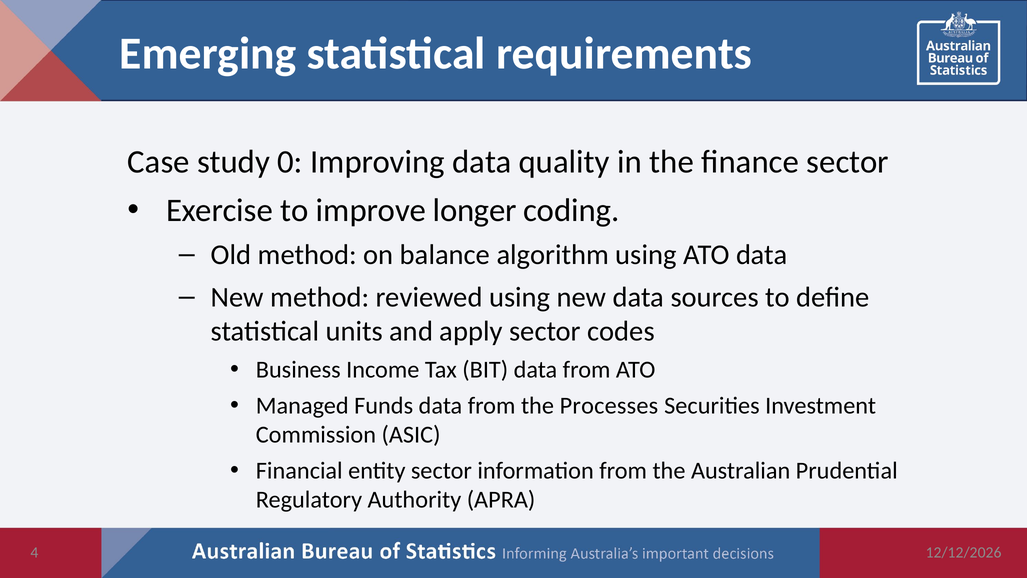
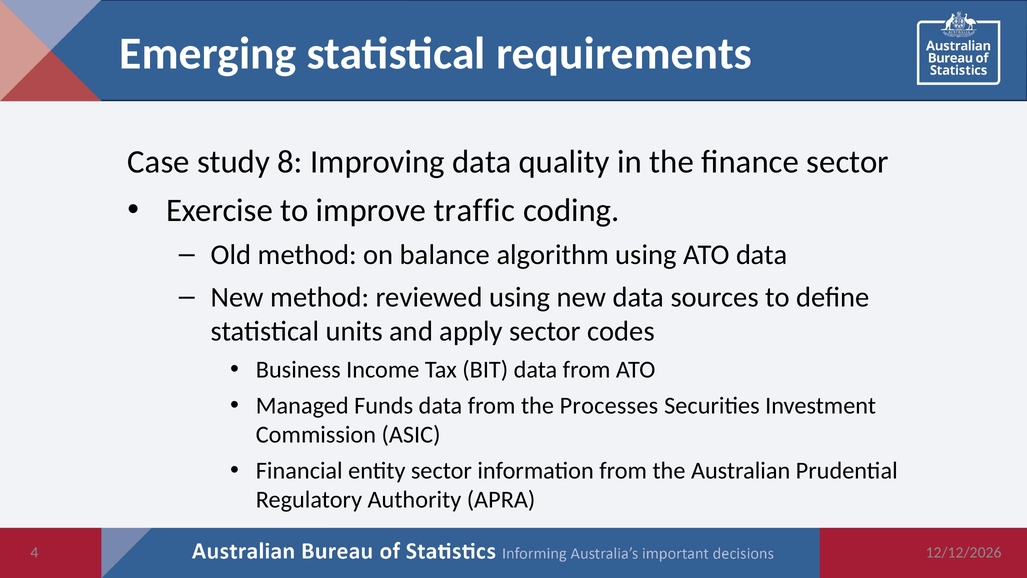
0: 0 -> 8
longer: longer -> traffic
